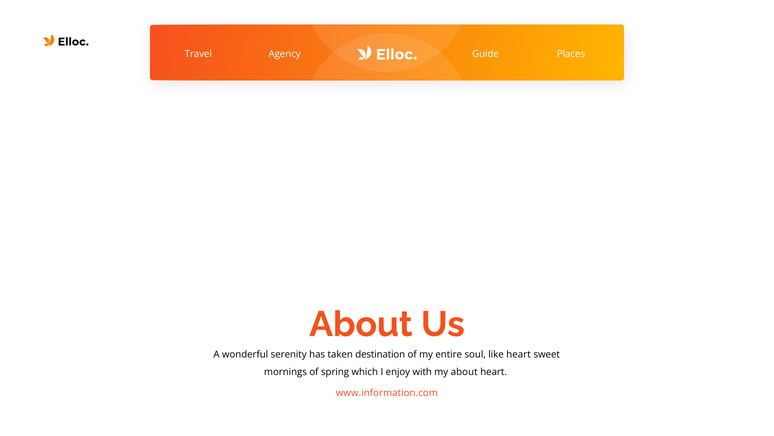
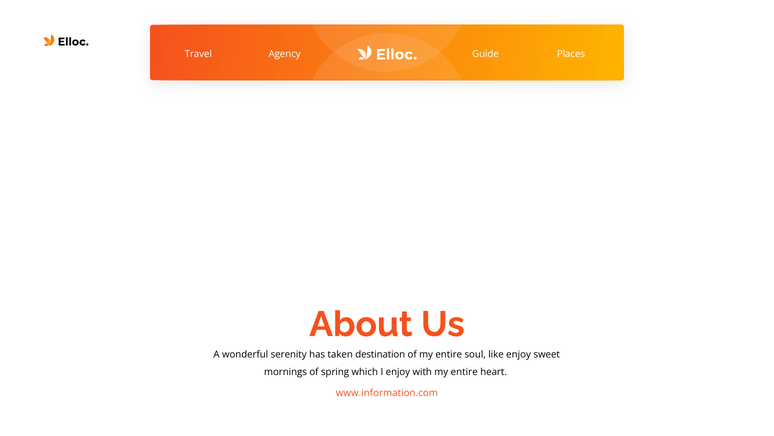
like heart: heart -> enjoy
with my about: about -> entire
